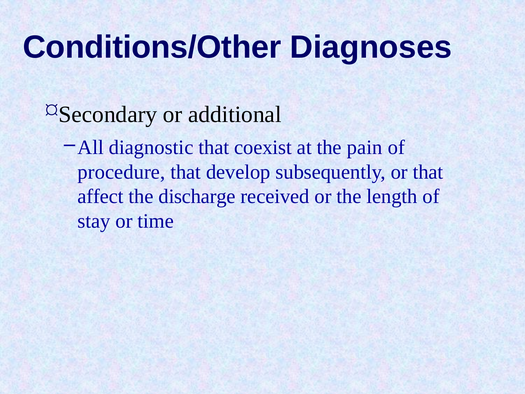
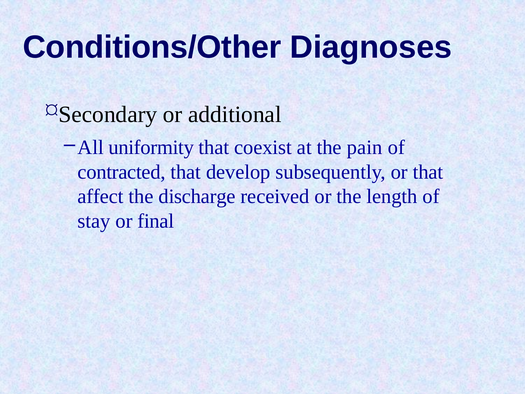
diagnostic: diagnostic -> uniformity
procedure: procedure -> contracted
time: time -> final
